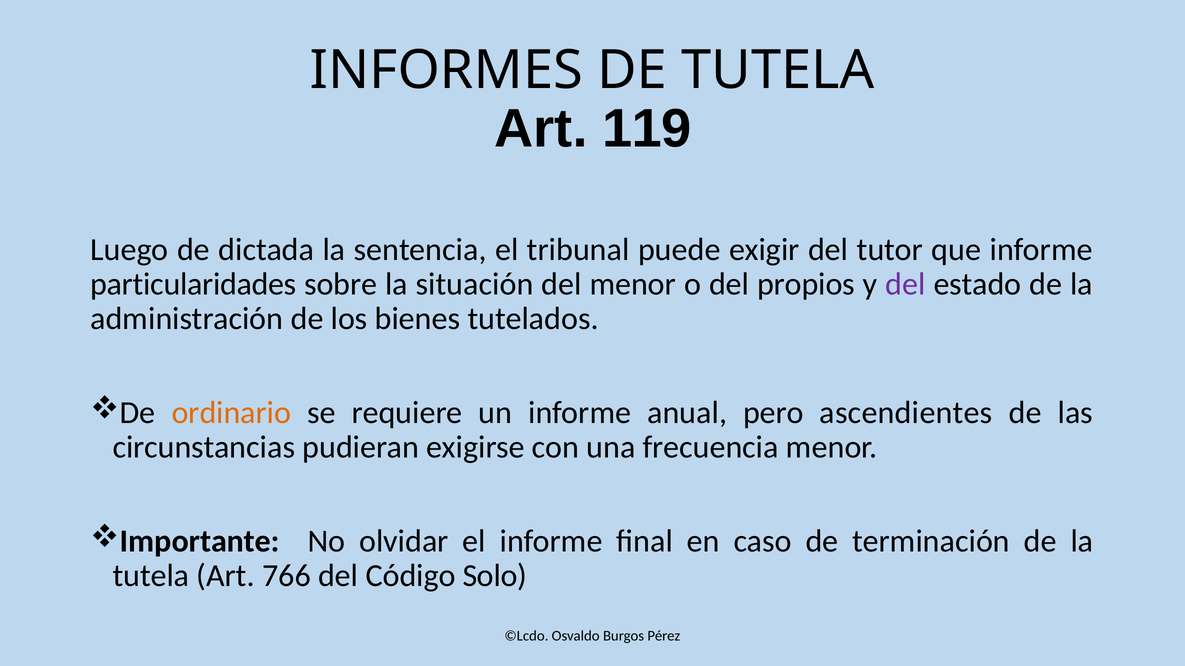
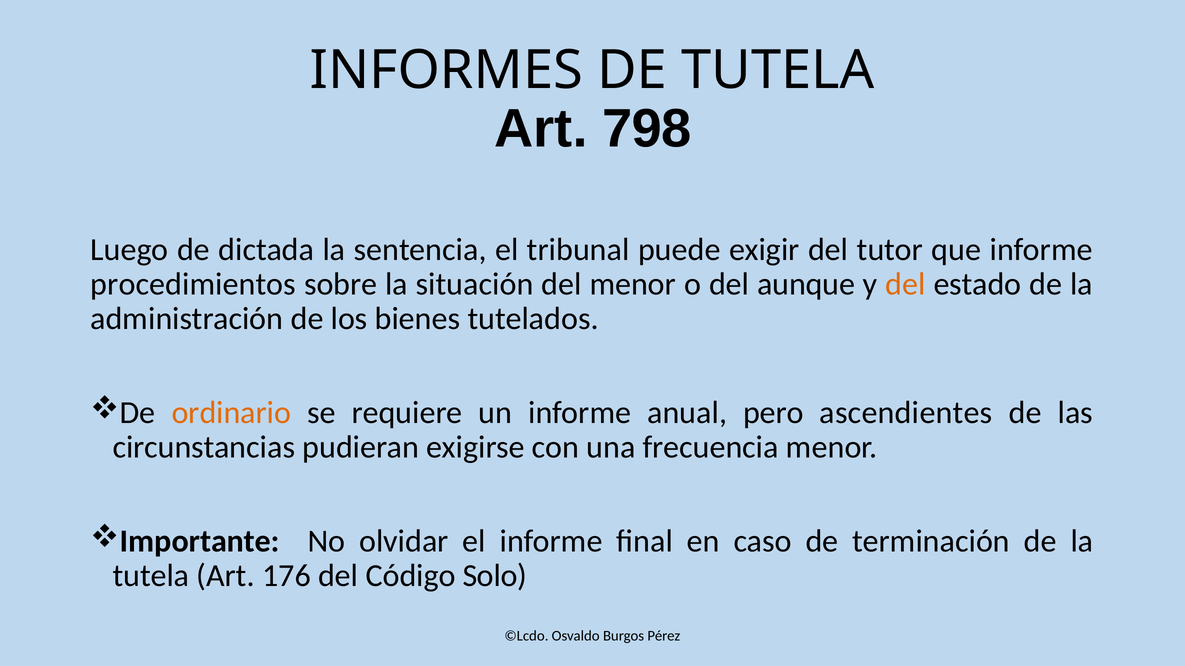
119: 119 -> 798
particularidades: particularidades -> procedimientos
propios: propios -> aunque
del at (905, 284) colour: purple -> orange
766: 766 -> 176
